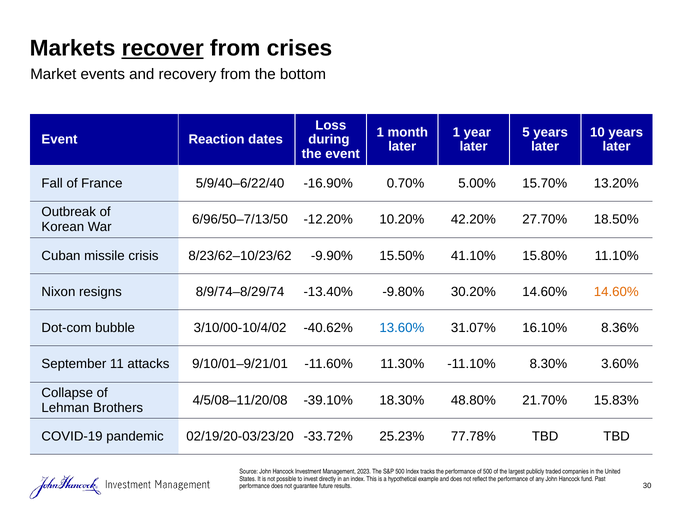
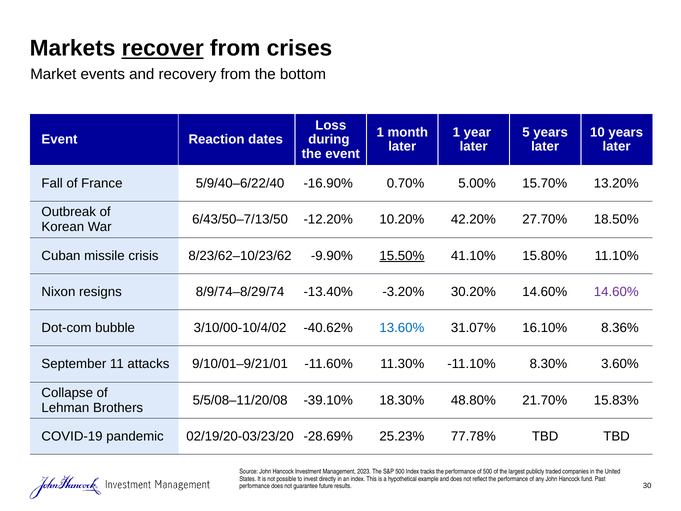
6/96/50–7/13/50: 6/96/50–7/13/50 -> 6/43/50–7/13/50
15.50% underline: none -> present
-9.80%: -9.80% -> -3.20%
14.60% at (616, 292) colour: orange -> purple
4/5/08–11/20/08: 4/5/08–11/20/08 -> 5/5/08–11/20/08
-33.72%: -33.72% -> -28.69%
